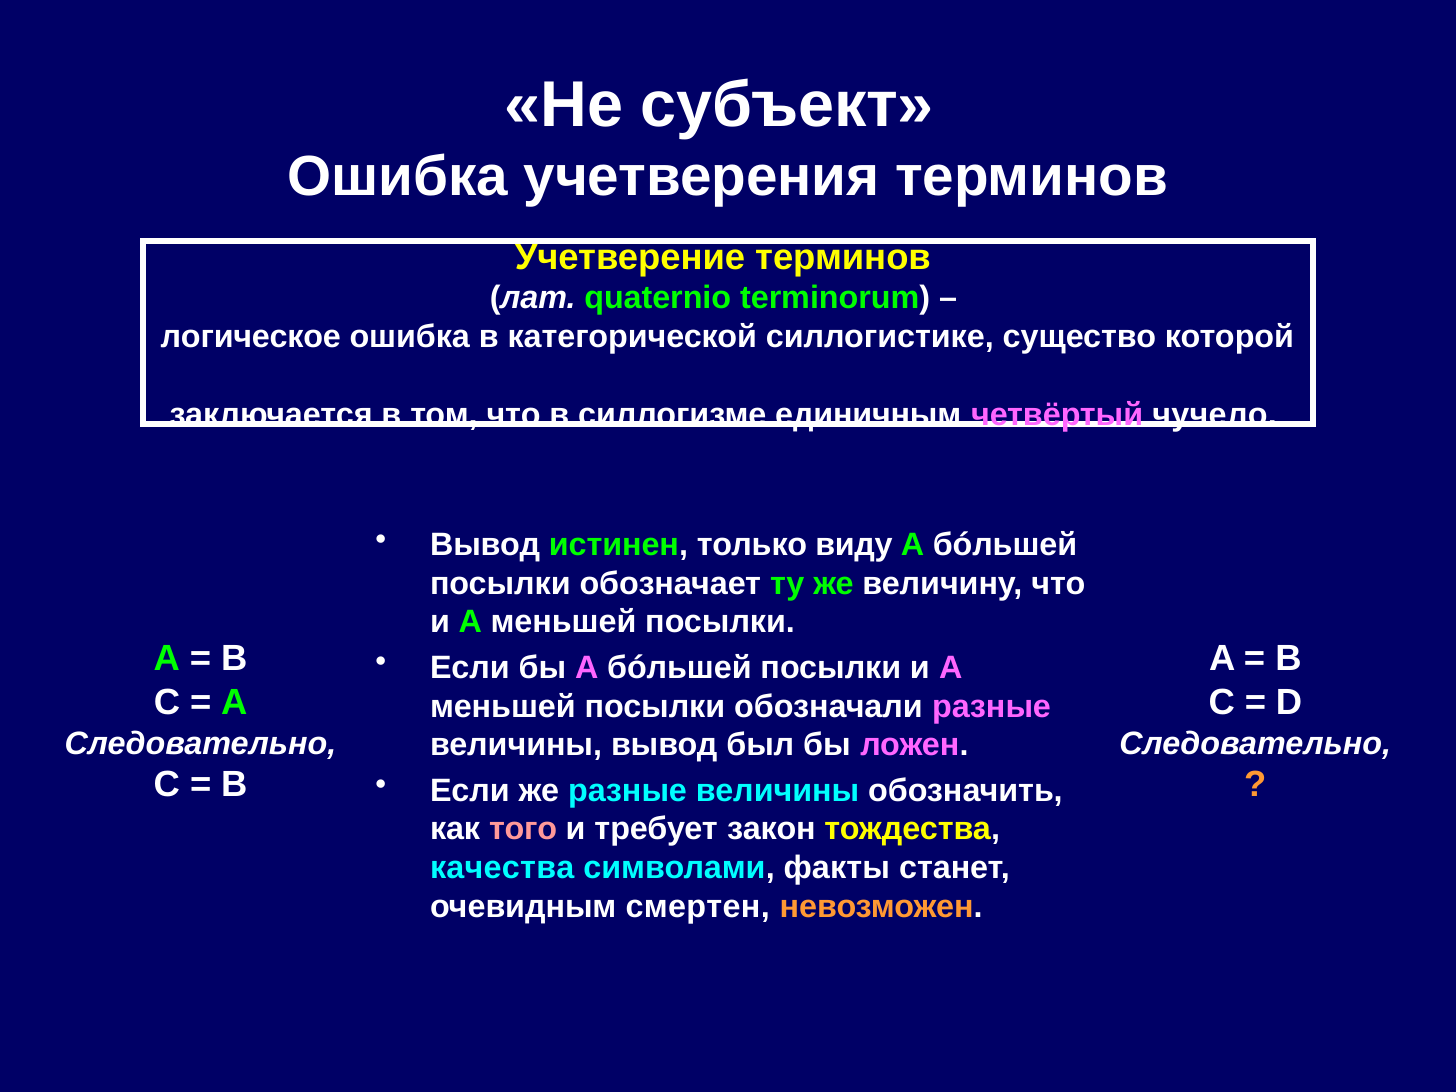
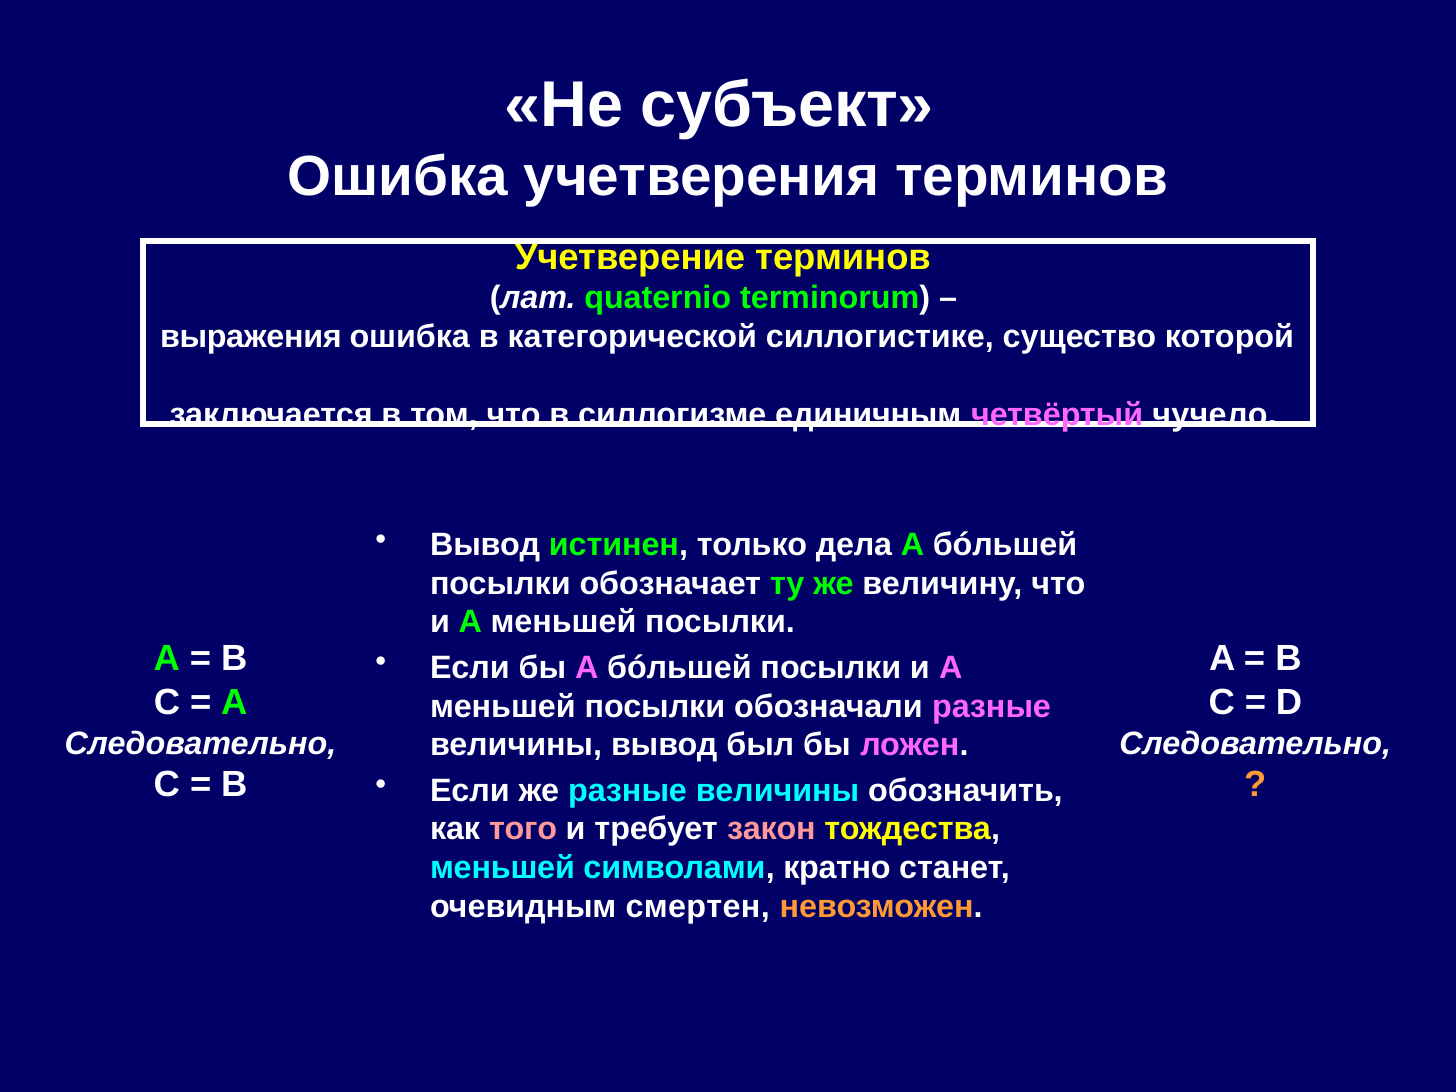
логическое: логическое -> выражения
виду: виду -> дела
закон colour: white -> pink
качества at (502, 868): качества -> меньшей
факты: факты -> кратно
